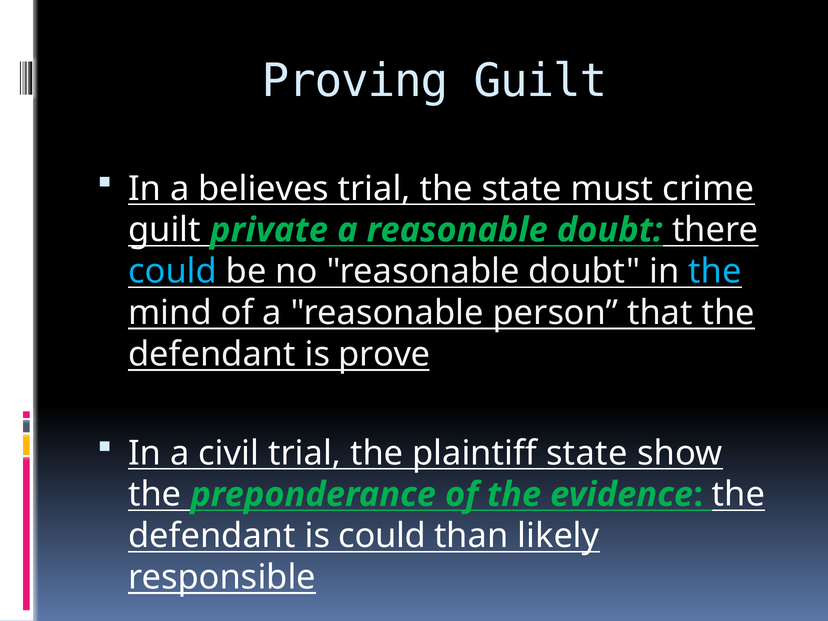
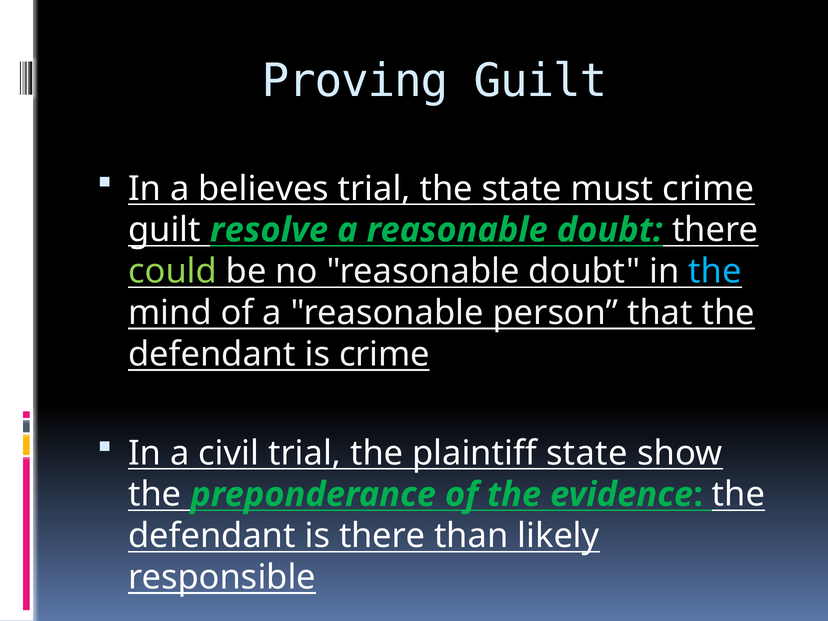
private: private -> resolve
could at (173, 271) colour: light blue -> light green
is prove: prove -> crime
is could: could -> there
